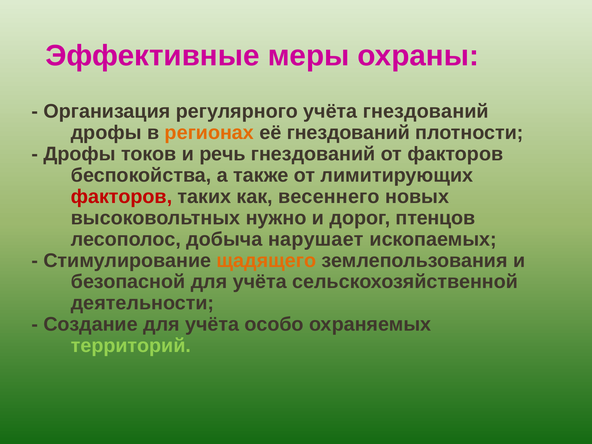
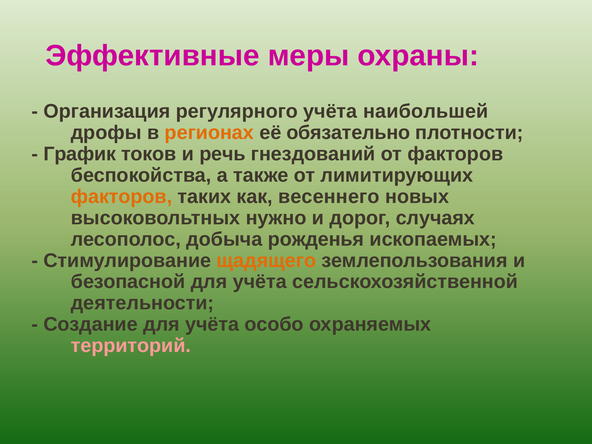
учёта гнездований: гнездований -> наибольшей
её гнездований: гнездований -> обязательно
Дрофы at (80, 154): Дрофы -> График
факторов at (122, 197) colour: red -> orange
птенцов: птенцов -> случаях
нарушает: нарушает -> рожденья
территорий colour: light green -> pink
